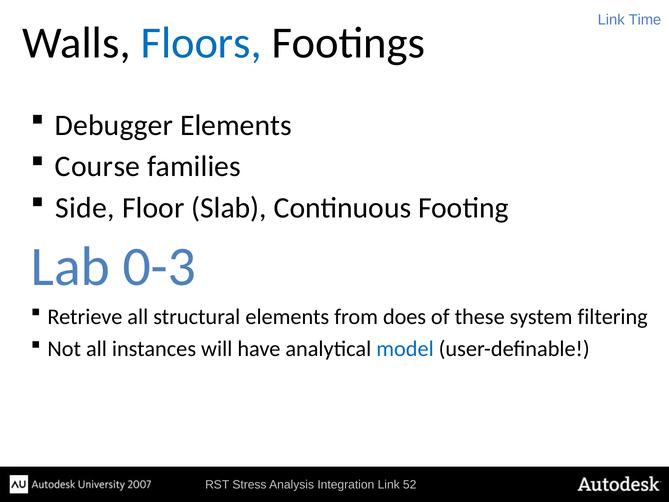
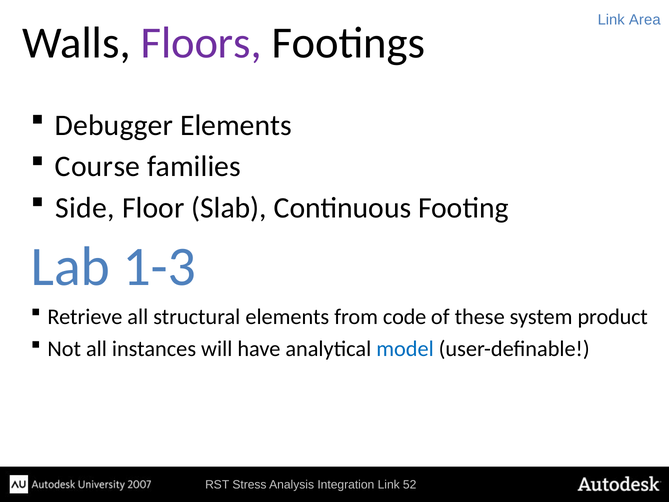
Time: Time -> Area
Floors colour: blue -> purple
0-3: 0-3 -> 1-3
does: does -> code
filtering: filtering -> product
